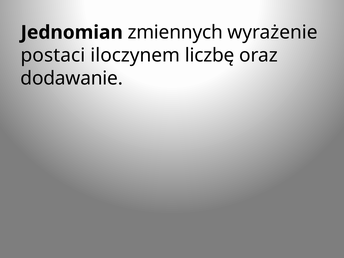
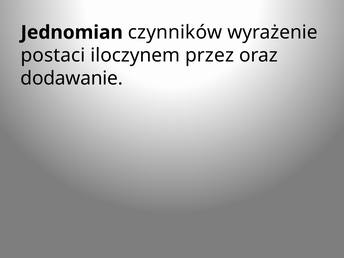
zmiennych: zmiennych -> czynników
liczbę: liczbę -> przez
